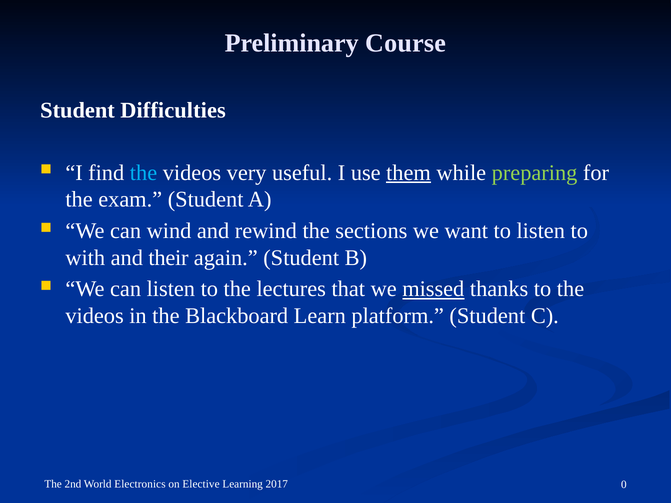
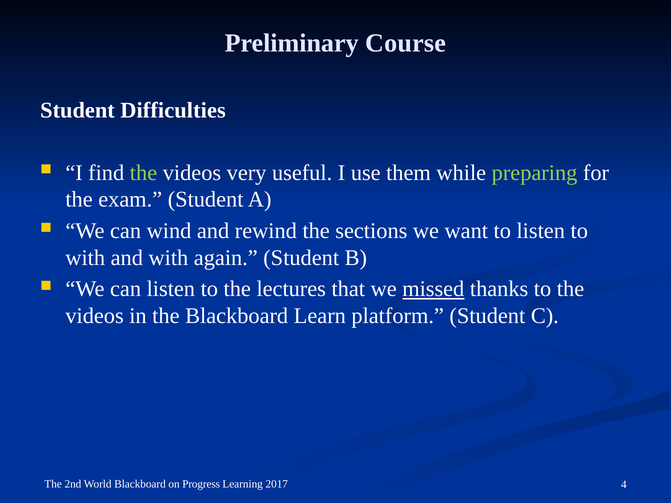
the at (143, 173) colour: light blue -> light green
them underline: present -> none
and their: their -> with
World Electronics: Electronics -> Blackboard
Elective: Elective -> Progress
0: 0 -> 4
